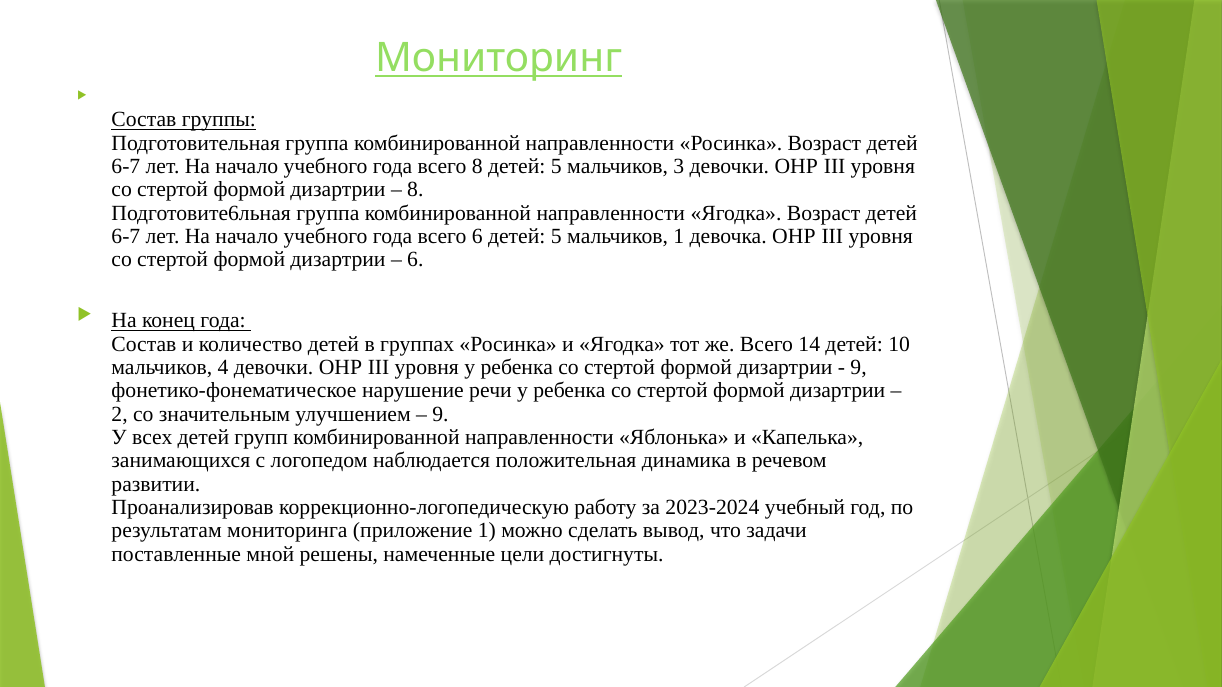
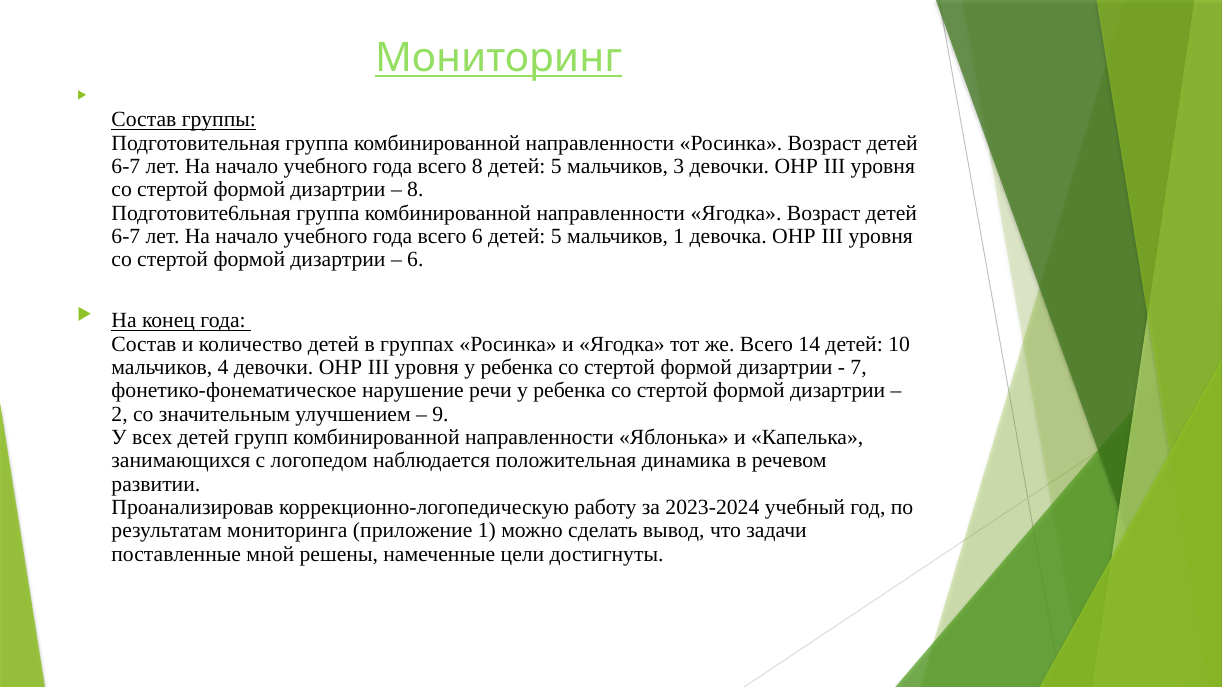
9 at (859, 367): 9 -> 7
